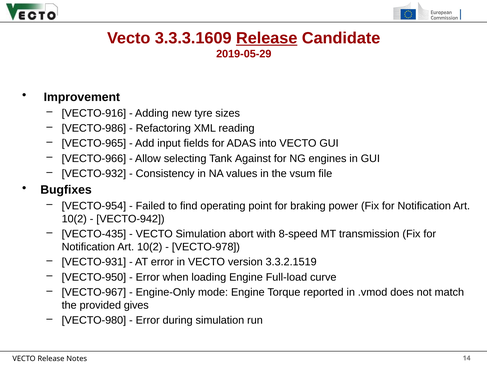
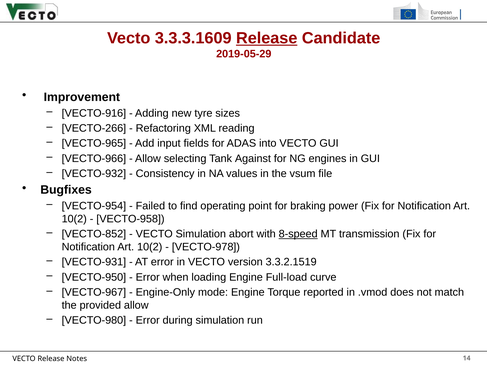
VECTO-986: VECTO-986 -> VECTO-266
VECTO-942: VECTO-942 -> VECTO-958
VECTO-435: VECTO-435 -> VECTO-852
8-speed underline: none -> present
provided gives: gives -> allow
